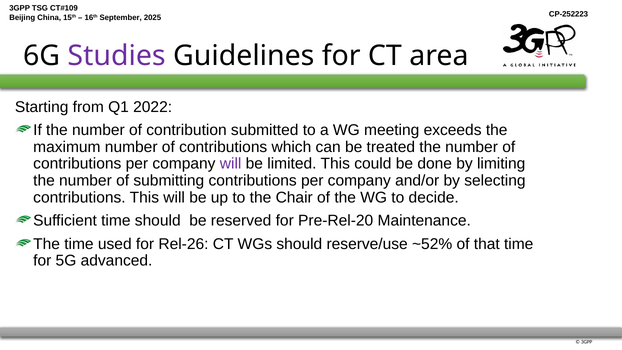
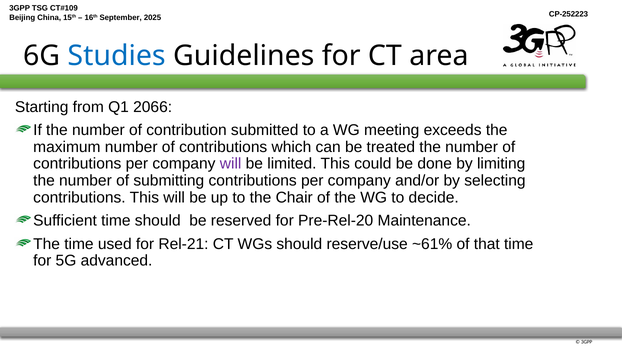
Studies colour: purple -> blue
2022: 2022 -> 2066
Rel-26: Rel-26 -> Rel-21
~52%: ~52% -> ~61%
